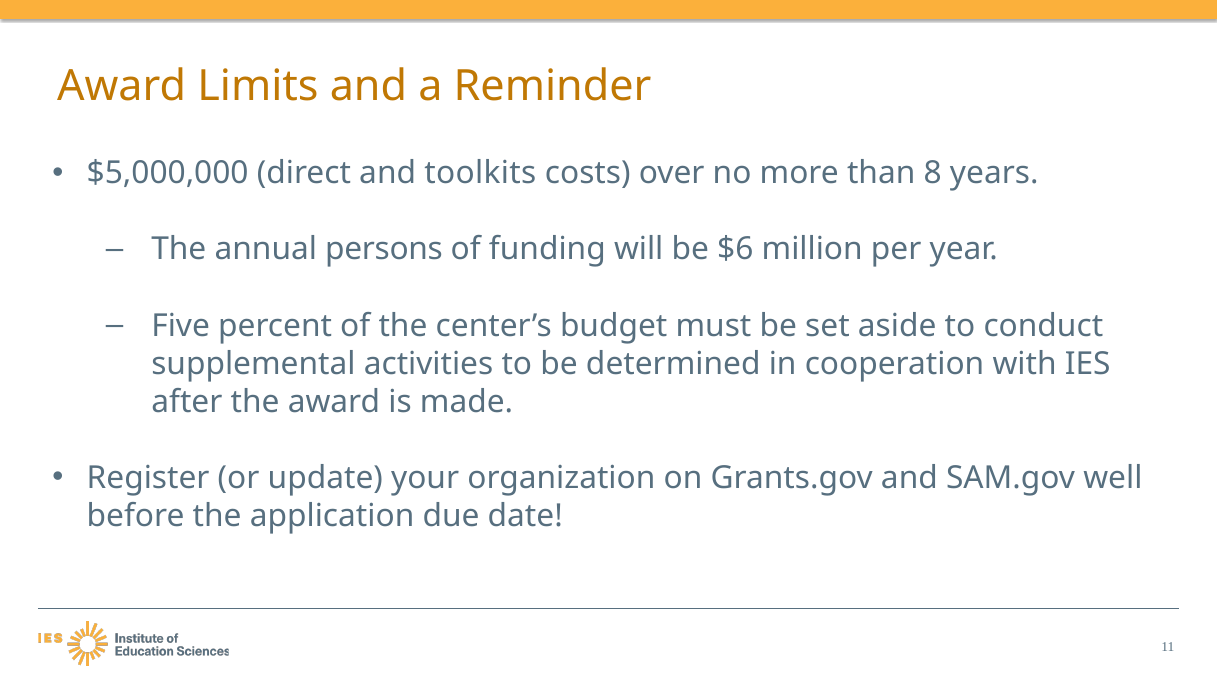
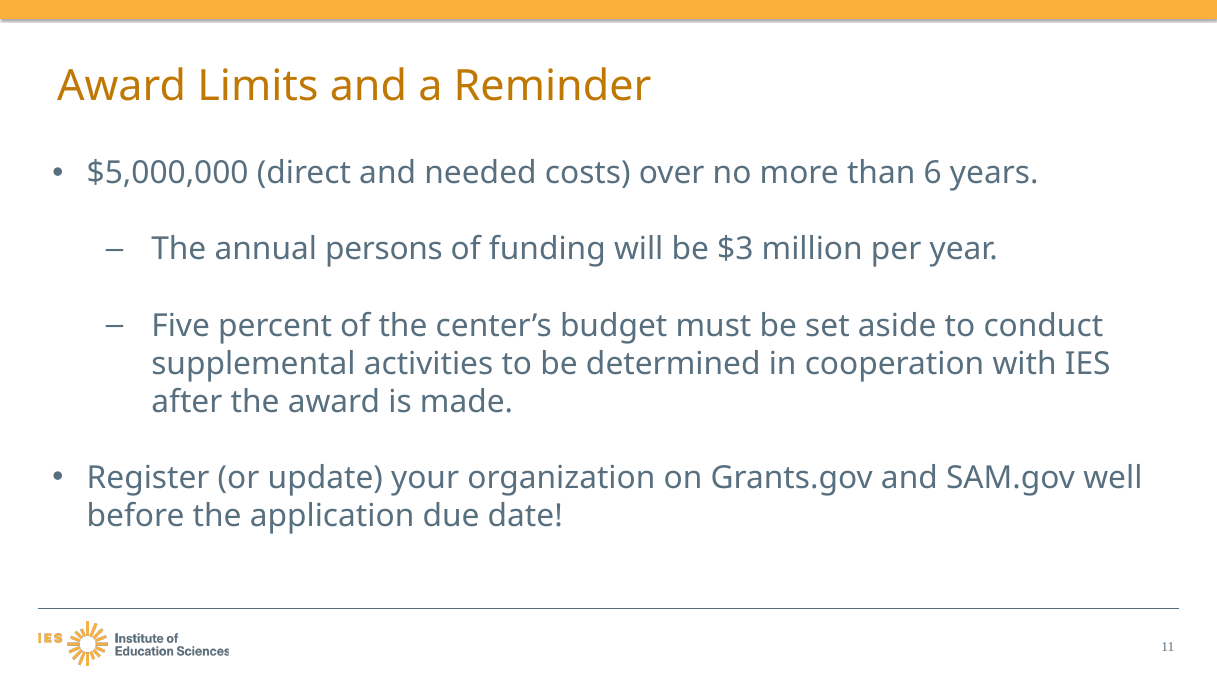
toolkits: toolkits -> needed
8: 8 -> 6
$6: $6 -> $3
